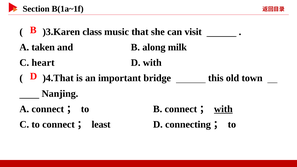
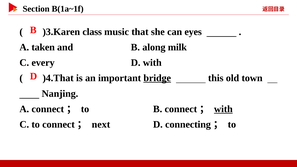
visit: visit -> eyes
heart: heart -> every
bridge underline: none -> present
least: least -> next
